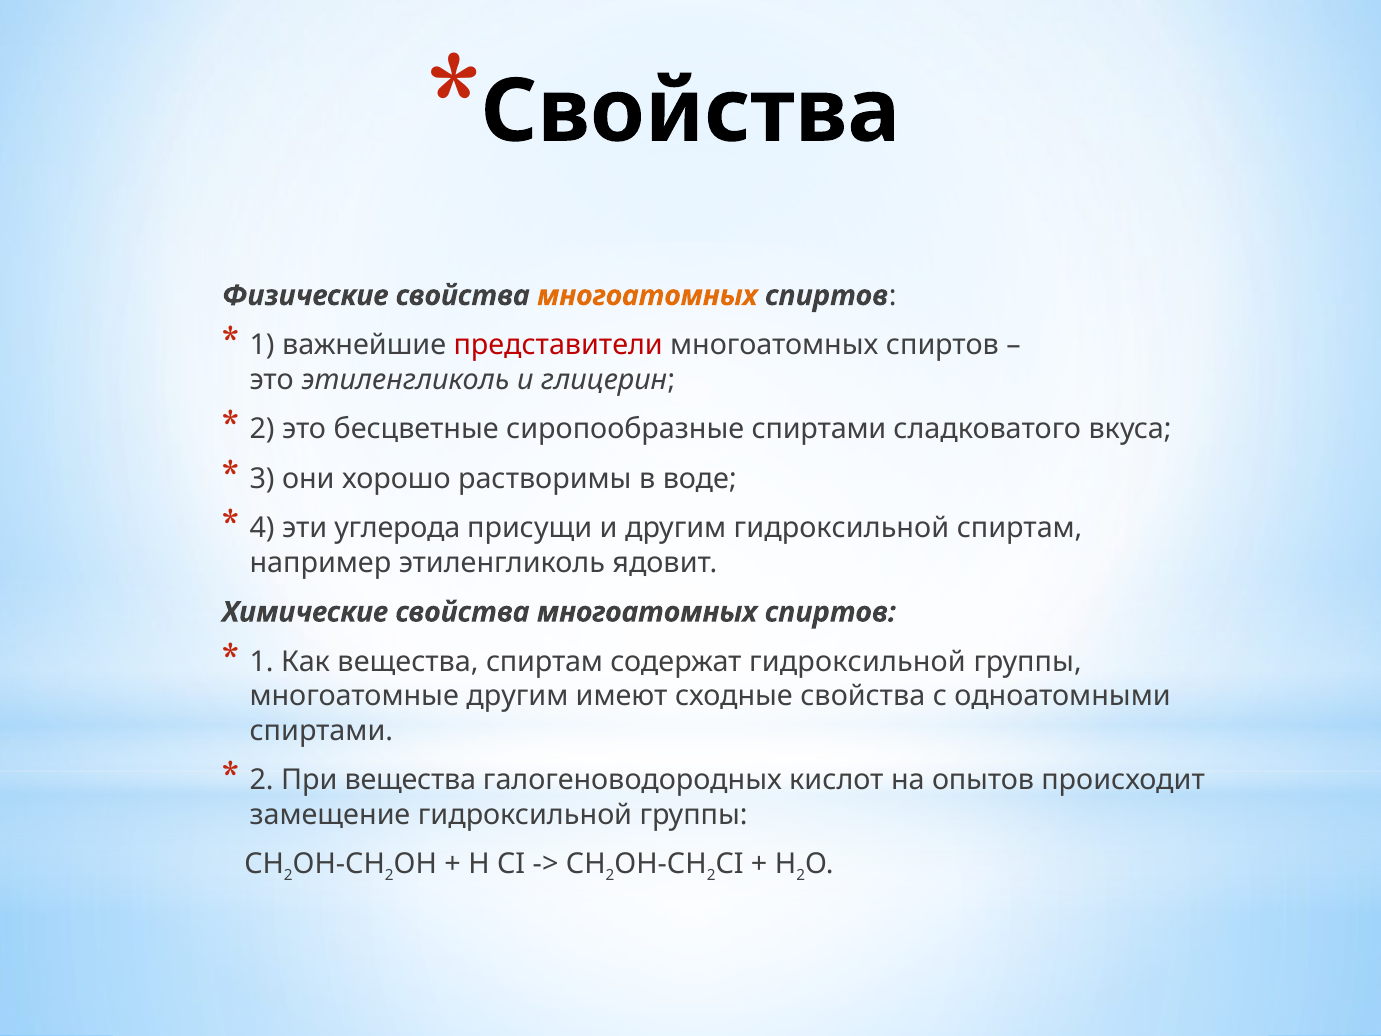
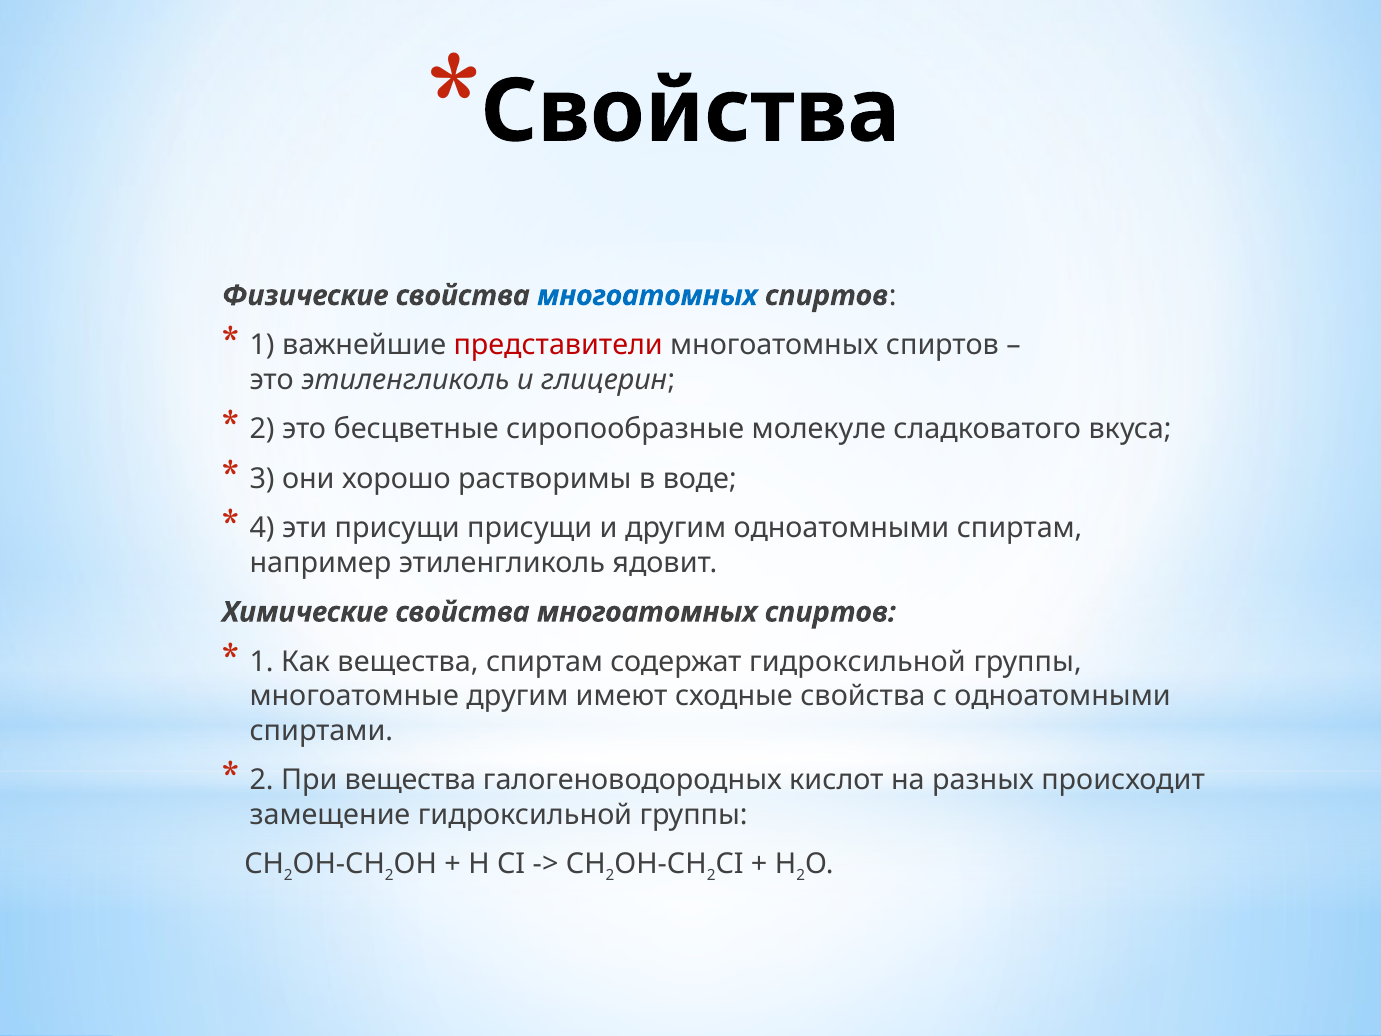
многоатомных at (647, 296) colour: orange -> blue
сиропообразные спиртами: спиртами -> молекуле
эти углерода: углерода -> присущи
другим гидроксильной: гидроксильной -> одноатомными
опытов: опытов -> разных
